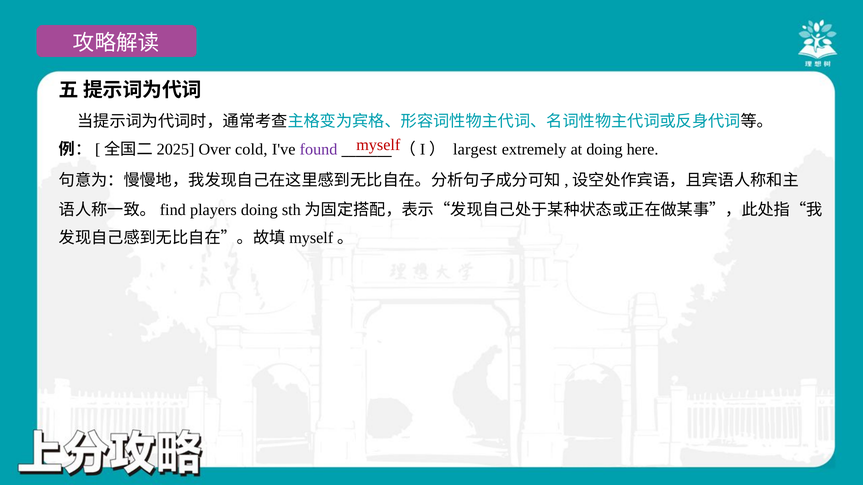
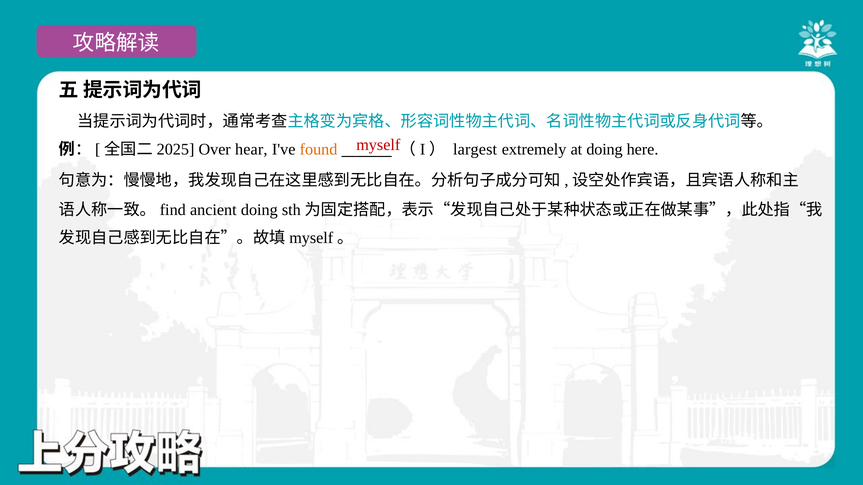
cold: cold -> hear
found colour: purple -> orange
players: players -> ancient
